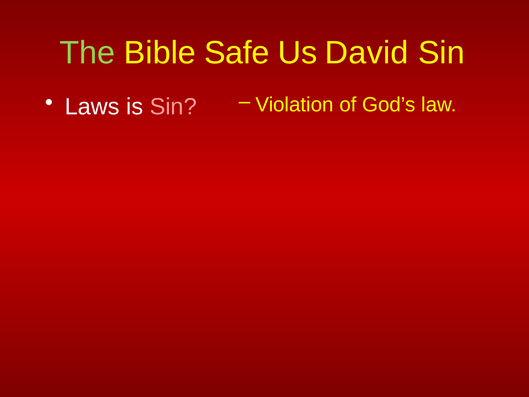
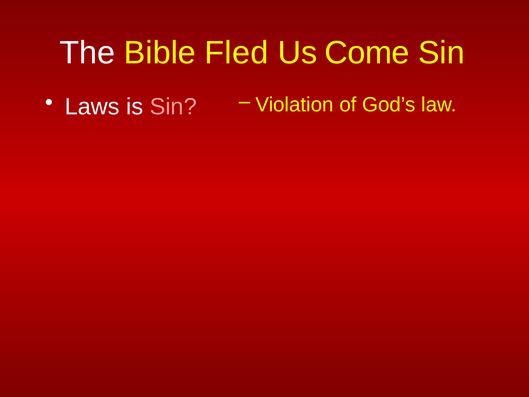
The colour: light green -> white
Safe: Safe -> Fled
David: David -> Come
